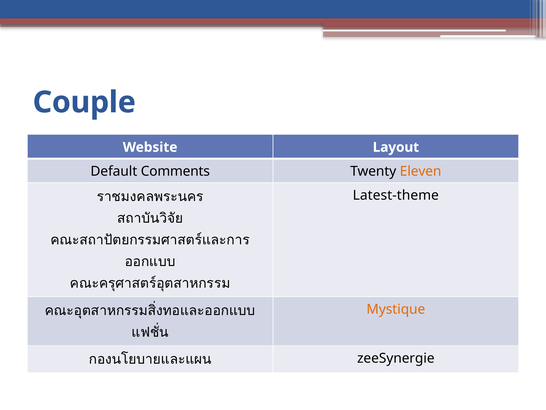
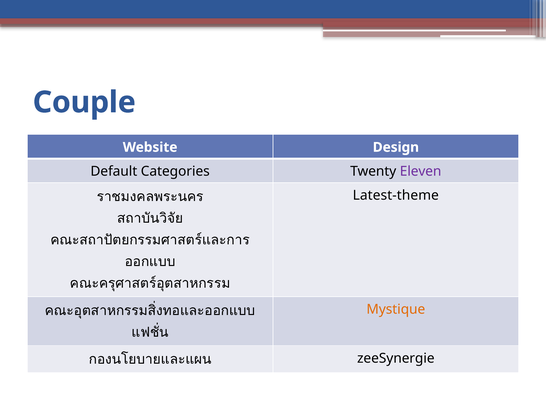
Layout: Layout -> Design
Comments: Comments -> Categories
Eleven colour: orange -> purple
